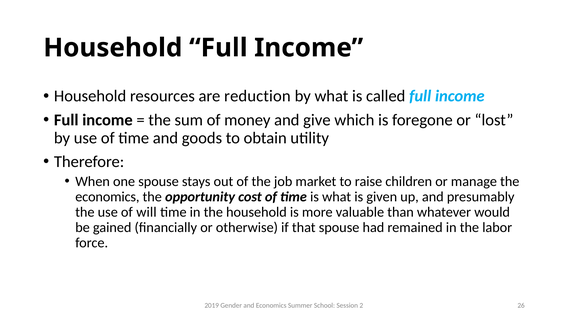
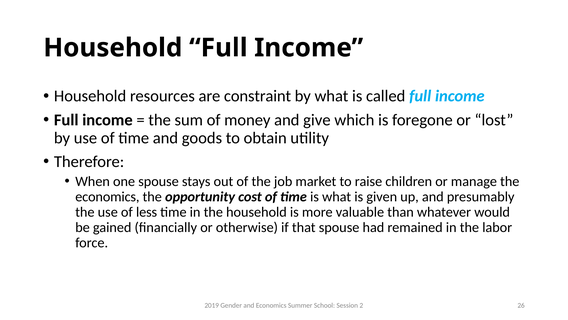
reduction: reduction -> constraint
will: will -> less
